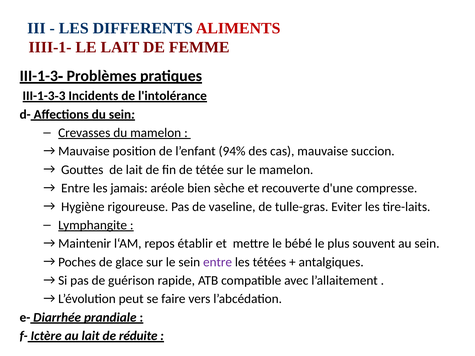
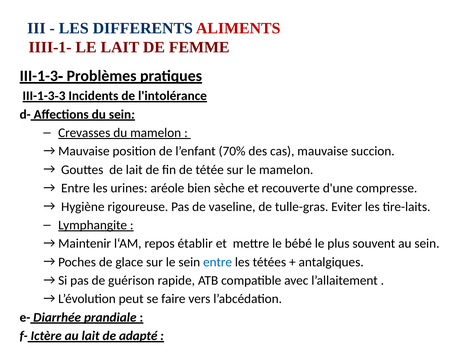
94%: 94% -> 70%
jamais: jamais -> urines
entre at (218, 262) colour: purple -> blue
réduite: réduite -> adapté
